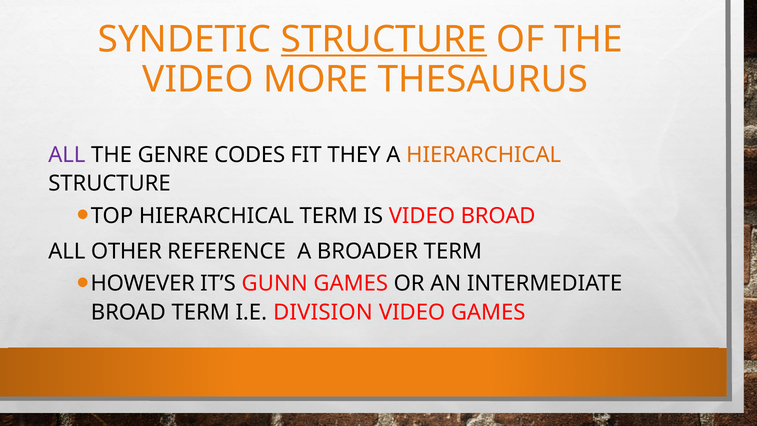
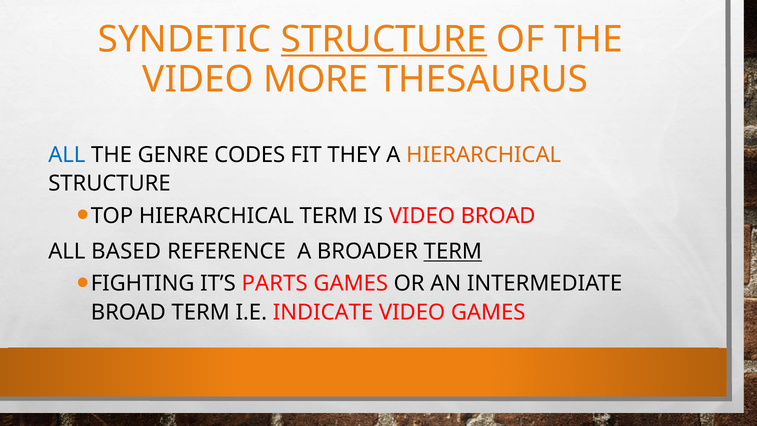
ALL at (67, 155) colour: purple -> blue
OTHER: OTHER -> BASED
TERM at (453, 251) underline: none -> present
HOWEVER: HOWEVER -> FIGHTING
GUNN: GUNN -> PARTS
DIVISION: DIVISION -> INDICATE
